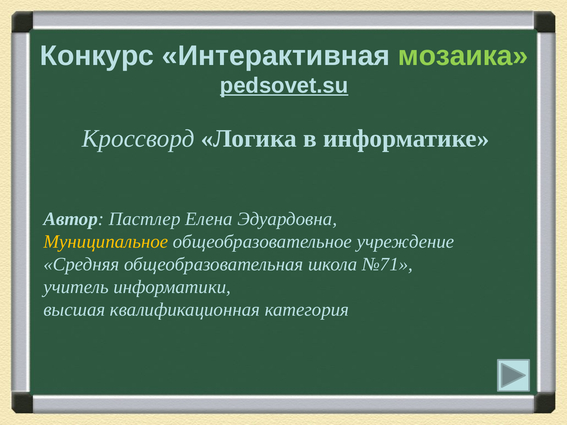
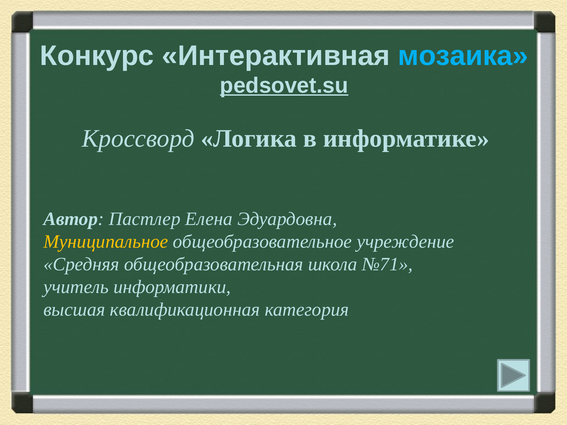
мозаика colour: light green -> light blue
